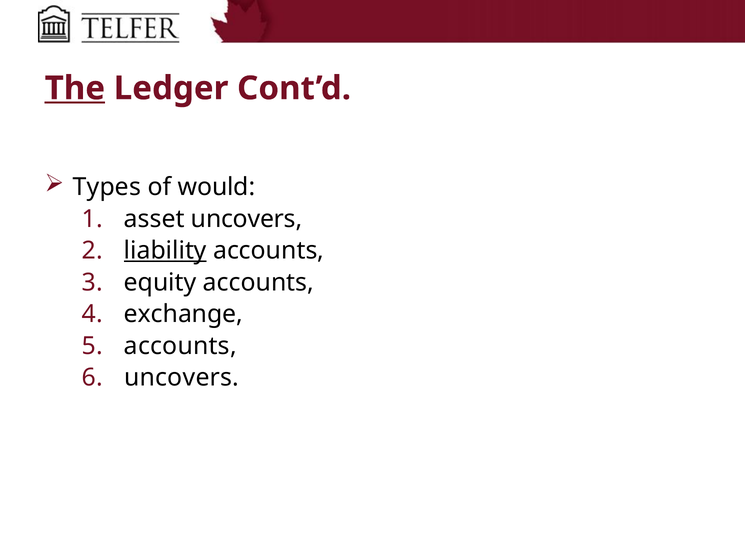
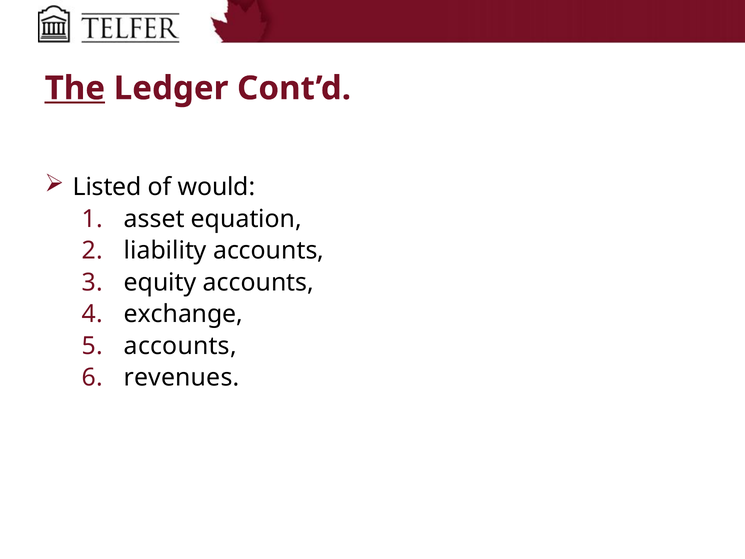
Types: Types -> Listed
asset uncovers: uncovers -> equation
liability underline: present -> none
uncovers at (182, 378): uncovers -> revenues
